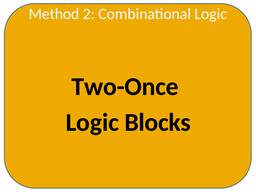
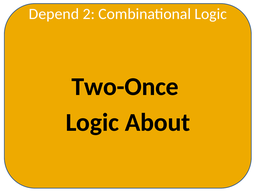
Method: Method -> Depend
Blocks: Blocks -> About
